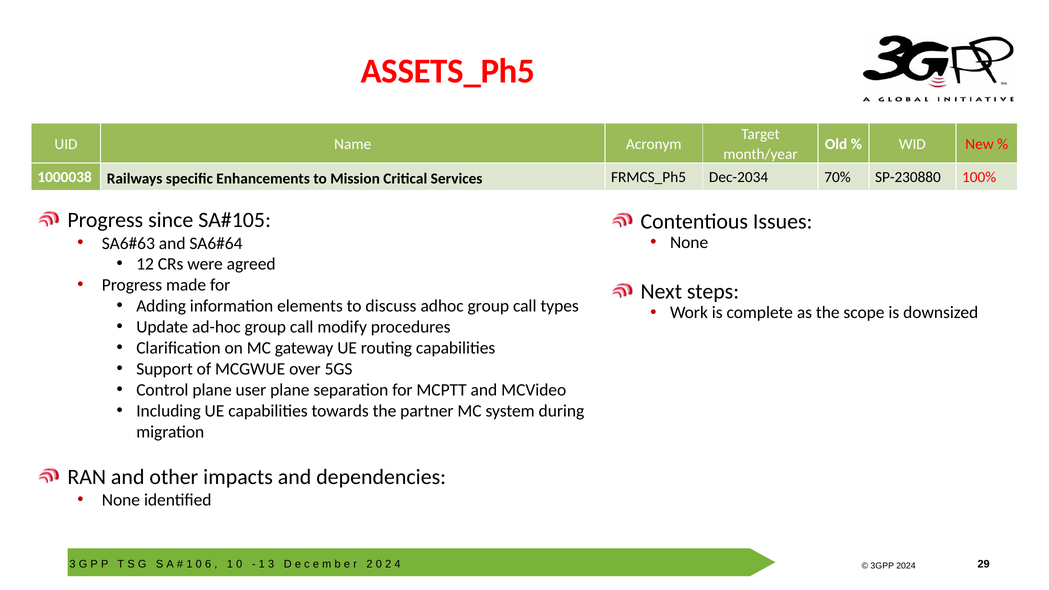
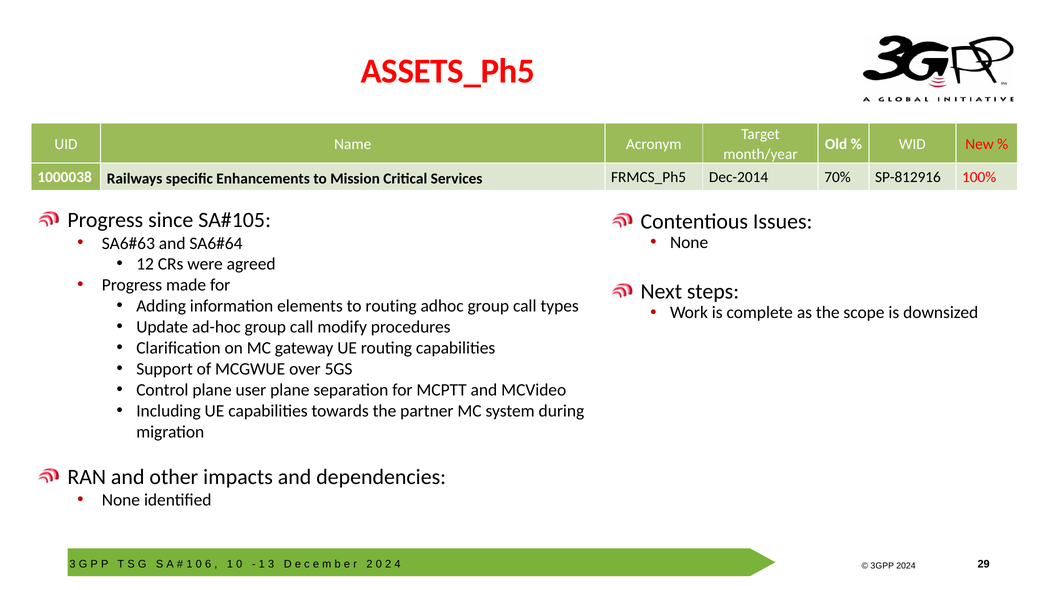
Dec-2034: Dec-2034 -> Dec-2014
SP-230880: SP-230880 -> SP-812916
to discuss: discuss -> routing
